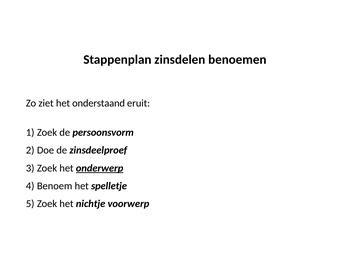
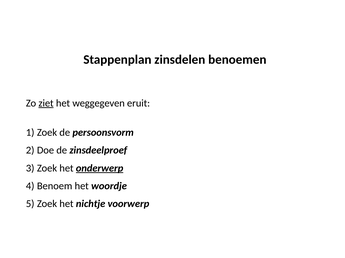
ziet underline: none -> present
onderstaand: onderstaand -> weggegeven
spelletje: spelletje -> woordje
